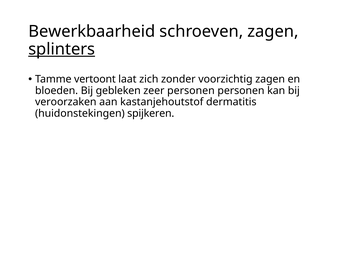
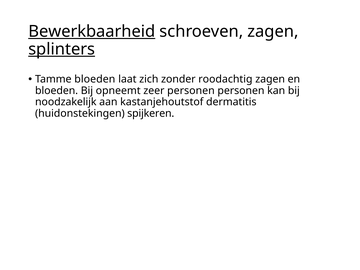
Bewerkbaarheid underline: none -> present
Tamme vertoont: vertoont -> bloeden
voorzichtig: voorzichtig -> roodachtig
gebleken: gebleken -> opneemt
veroorzaken: veroorzaken -> noodzakelijk
